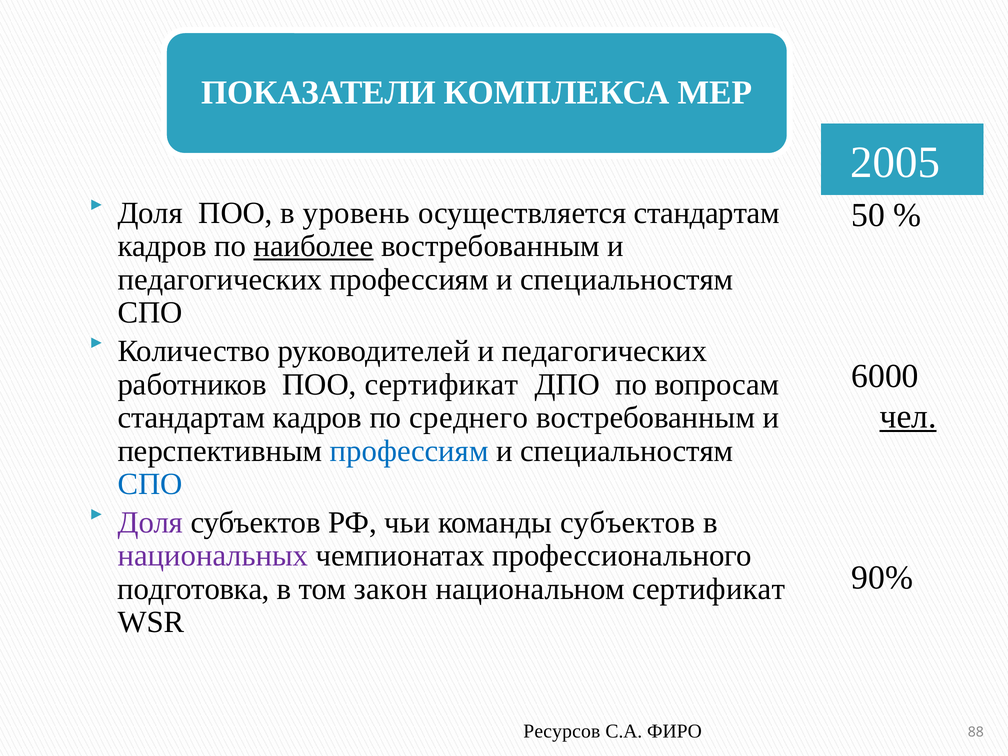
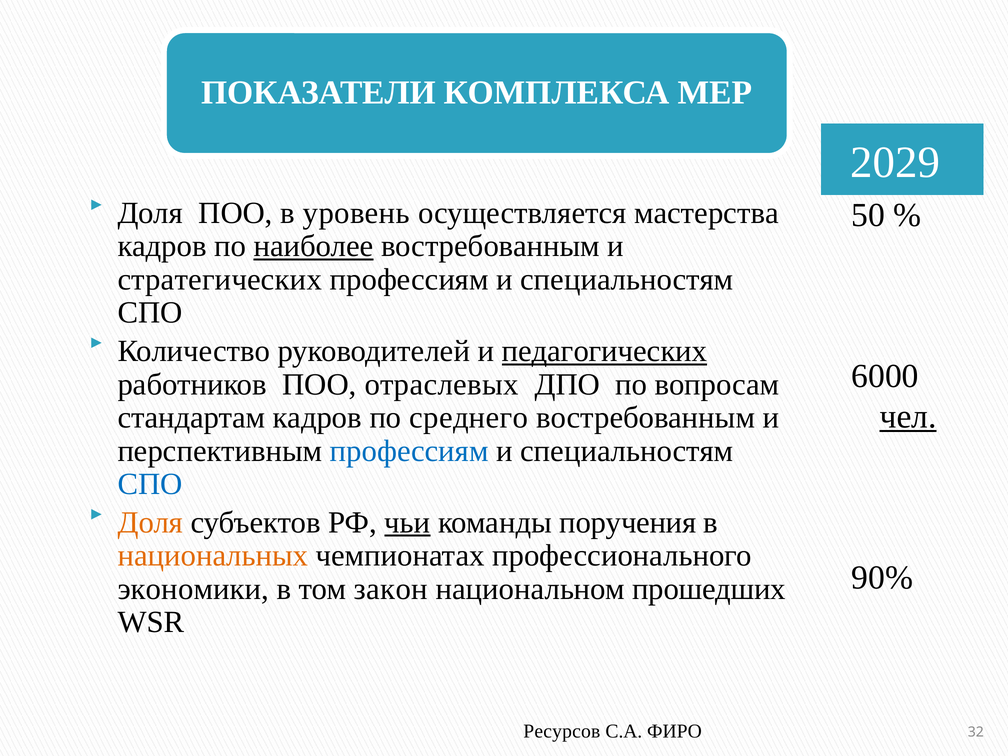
2005: 2005 -> 2029
осуществляется стандартам: стандартам -> мастерства
педагогических at (220, 280): педагогических -> стратегических
педагогических at (604, 351) underline: none -> present
ПОО сертификат: сертификат -> отраслевых
Доля at (150, 522) colour: purple -> orange
чьи underline: none -> present
команды субъектов: субъектов -> поручения
национальных colour: purple -> orange
подготовка: подготовка -> экономики
национальном сертификат: сертификат -> прошедших
88: 88 -> 32
